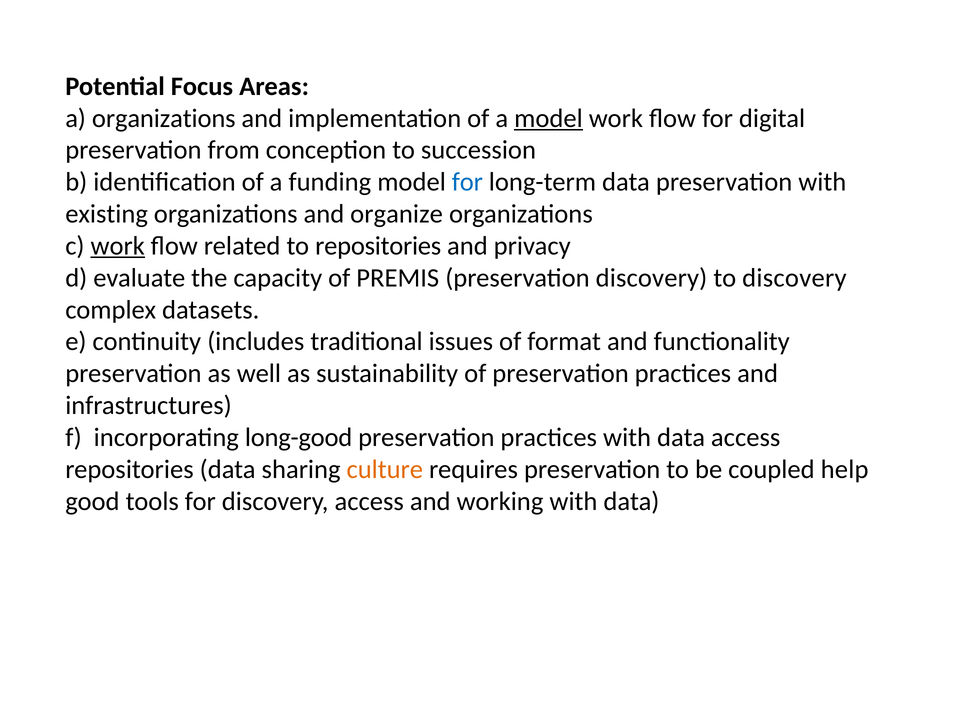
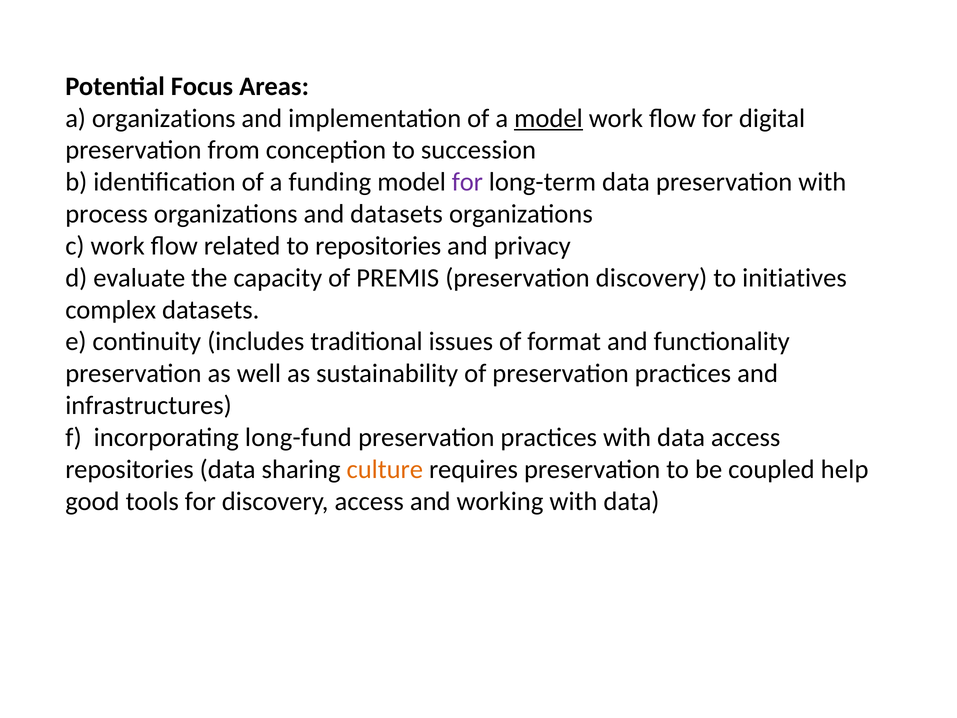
for at (467, 182) colour: blue -> purple
existing: existing -> process
and organize: organize -> datasets
work at (118, 246) underline: present -> none
to discovery: discovery -> initiatives
long-good: long-good -> long-fund
